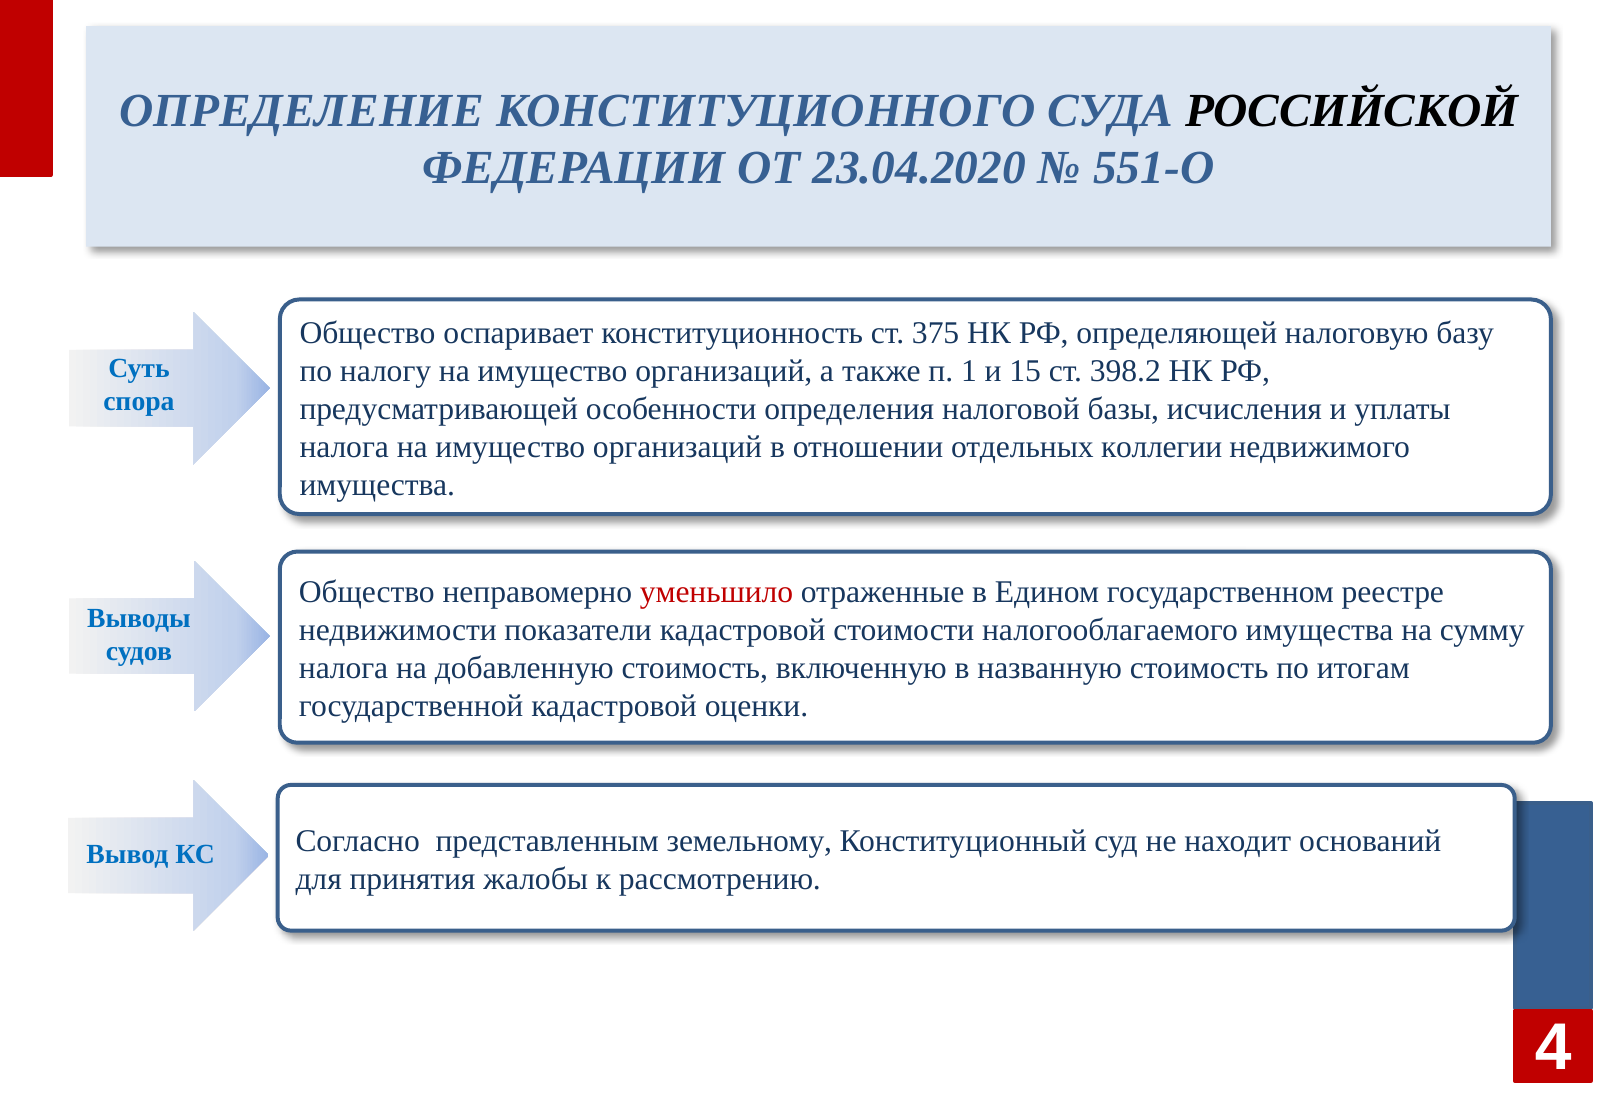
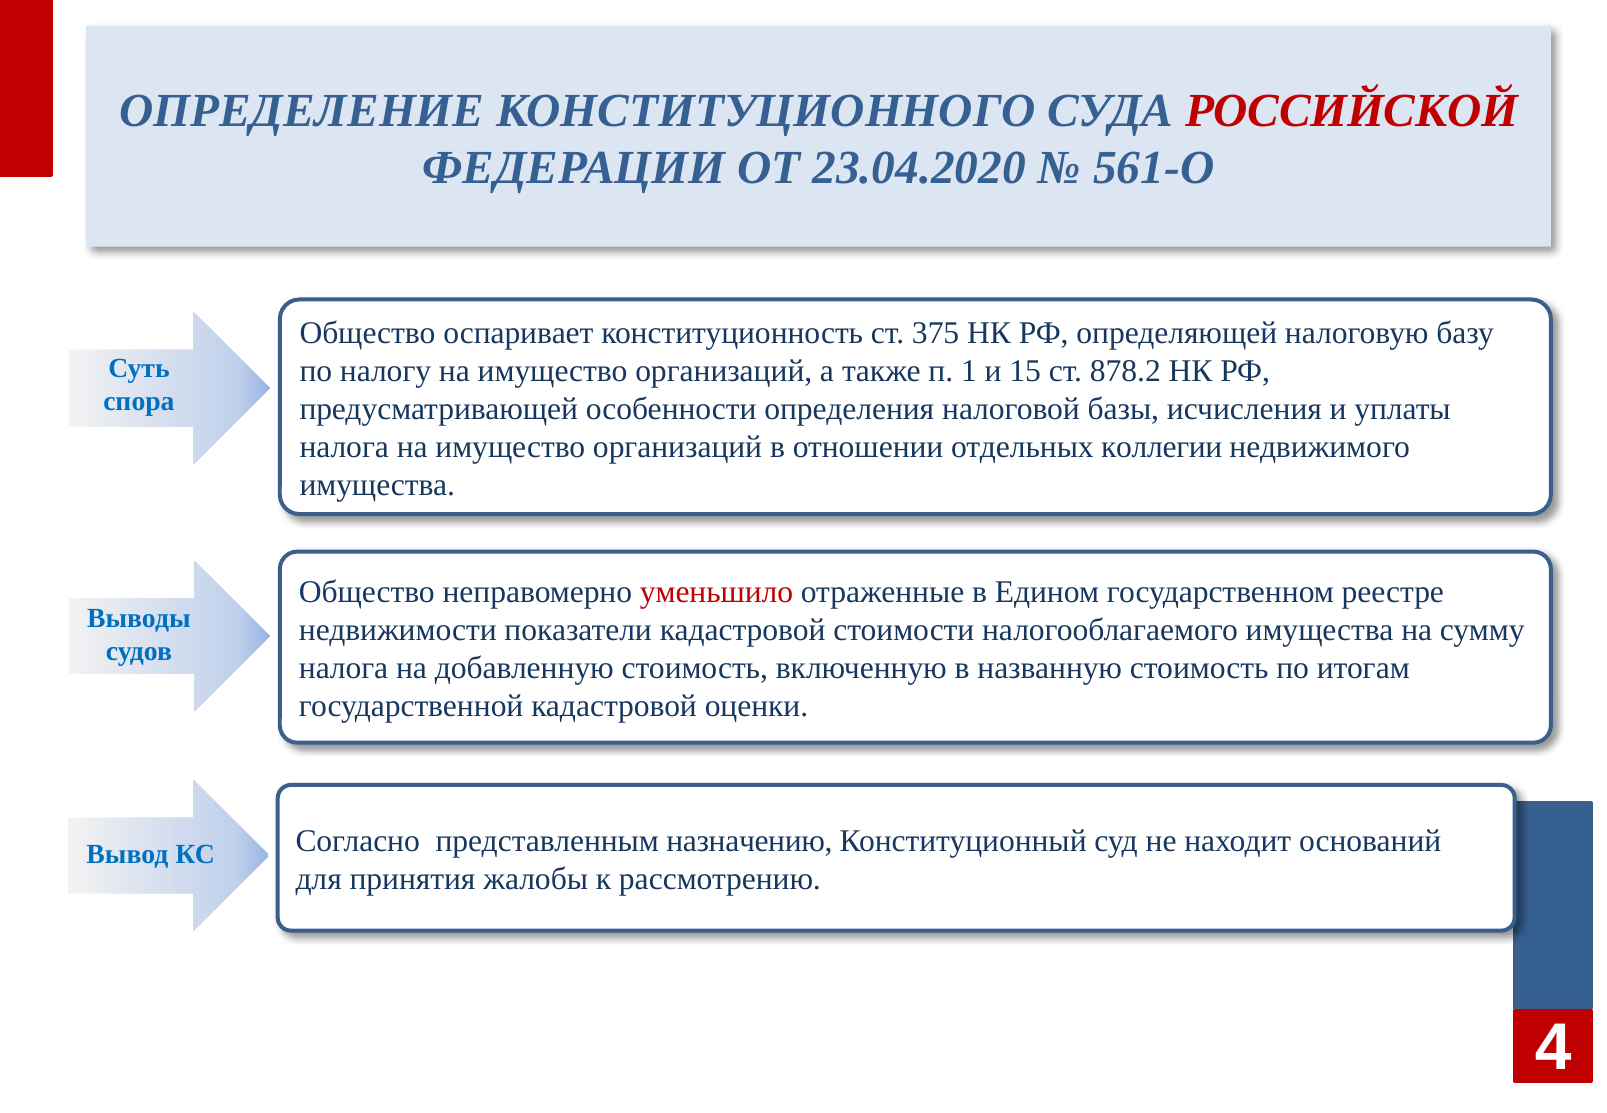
РОССИЙСКОЙ colour: black -> red
551-О: 551-О -> 561-О
398.2: 398.2 -> 878.2
земельному: земельному -> назначению
